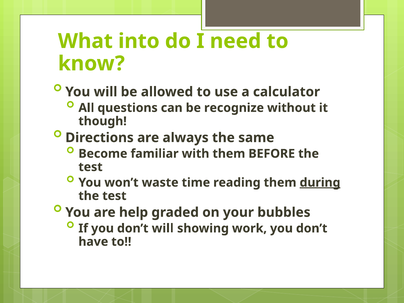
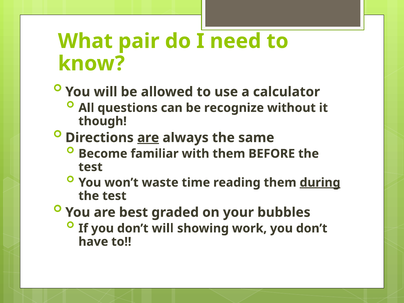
into: into -> pair
are at (148, 138) underline: none -> present
help: help -> best
